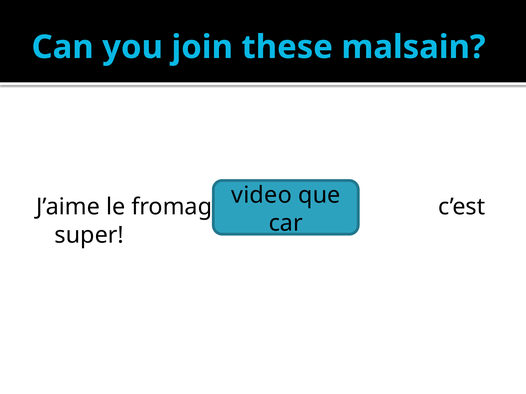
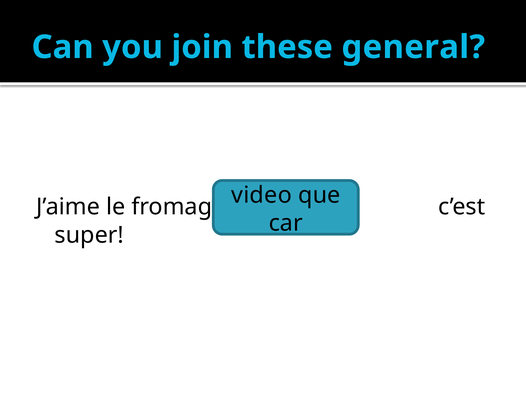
malsain: malsain -> general
